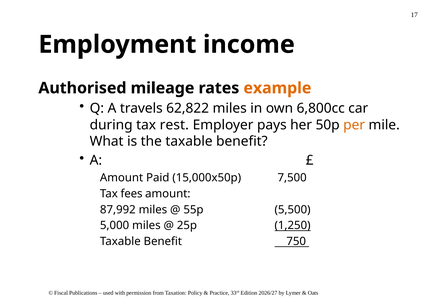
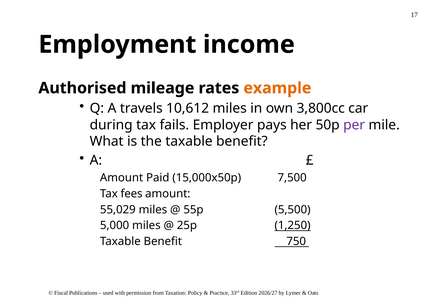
62,822: 62,822 -> 10,612
6,800cc: 6,800cc -> 3,800cc
rest: rest -> fails
per colour: orange -> purple
87,992: 87,992 -> 55,029
